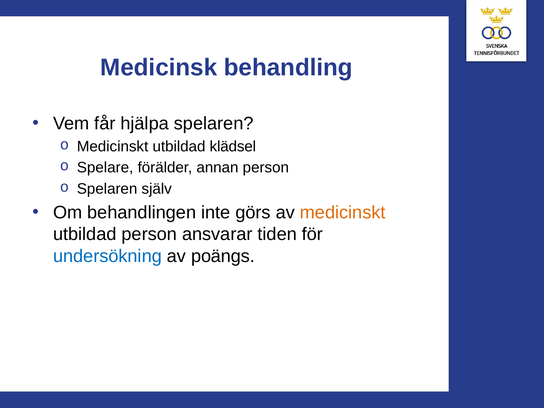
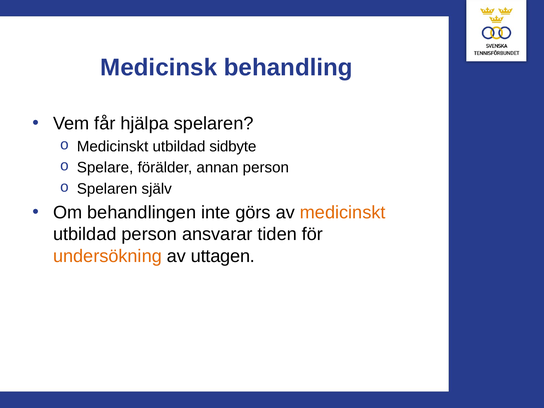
klädsel: klädsel -> sidbyte
undersökning colour: blue -> orange
poängs: poängs -> uttagen
